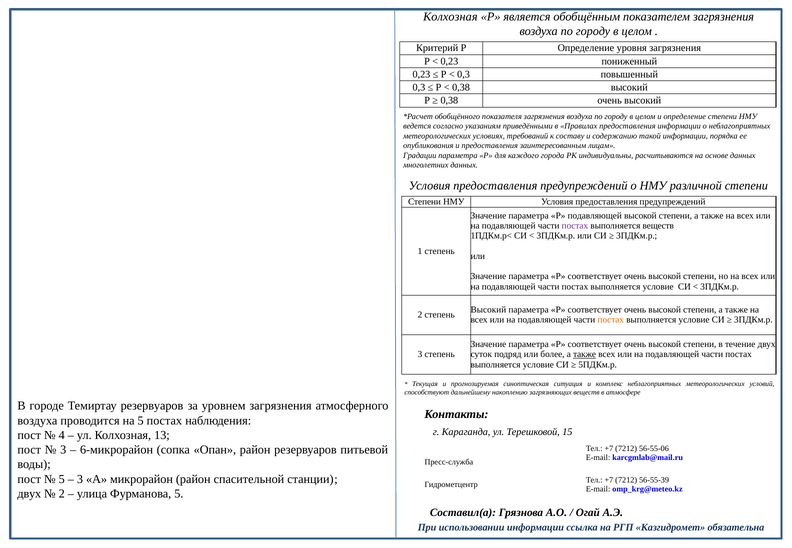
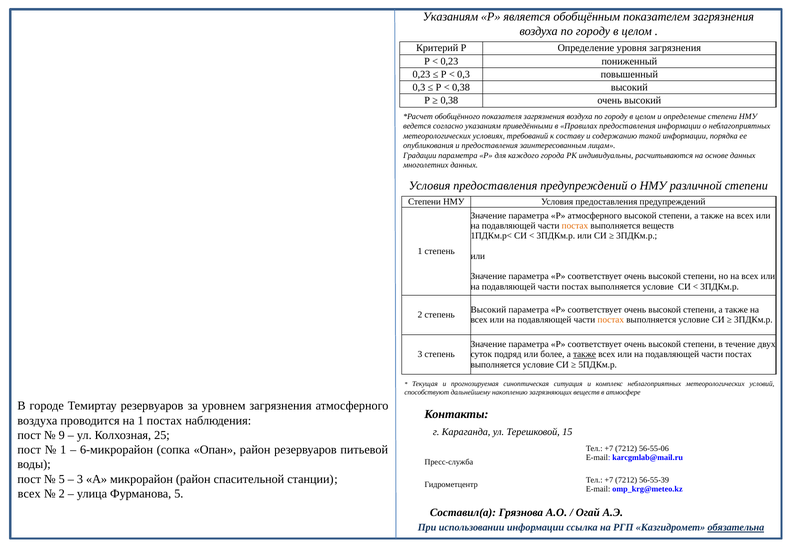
Колхозная at (450, 17): Колхозная -> Указаниям
Р подавляющей: подавляющей -> атмосферного
постах at (575, 226) colour: purple -> orange
на 5: 5 -> 1
4: 4 -> 9
13: 13 -> 25
3 at (63, 450): 3 -> 1
двух at (29, 494): двух -> всех
обязательна underline: none -> present
